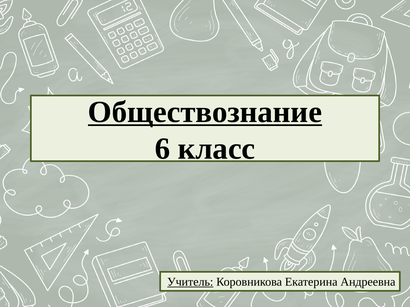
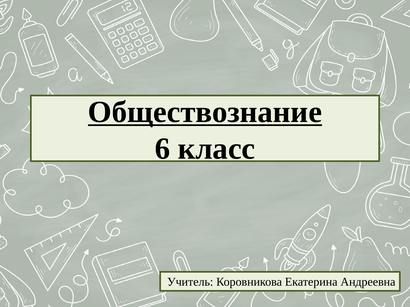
Учитель underline: present -> none
